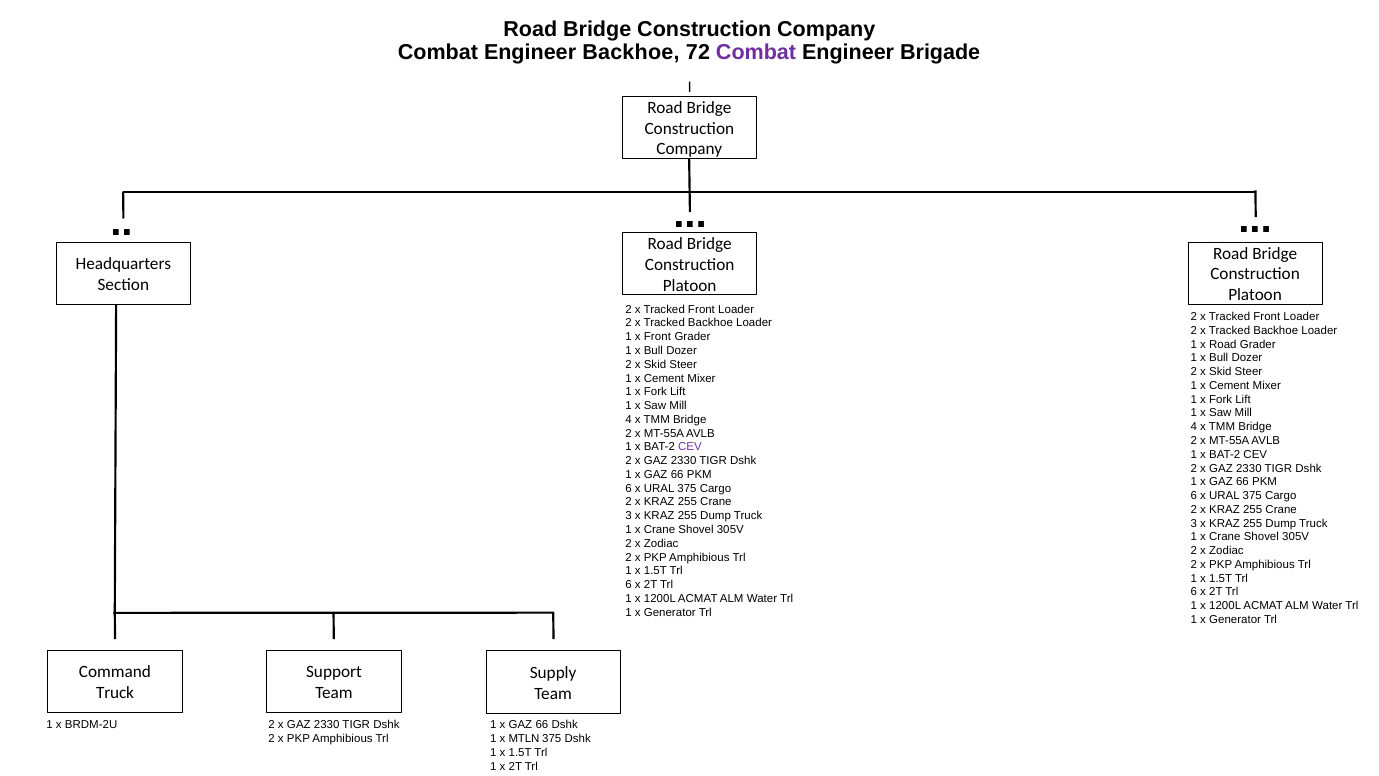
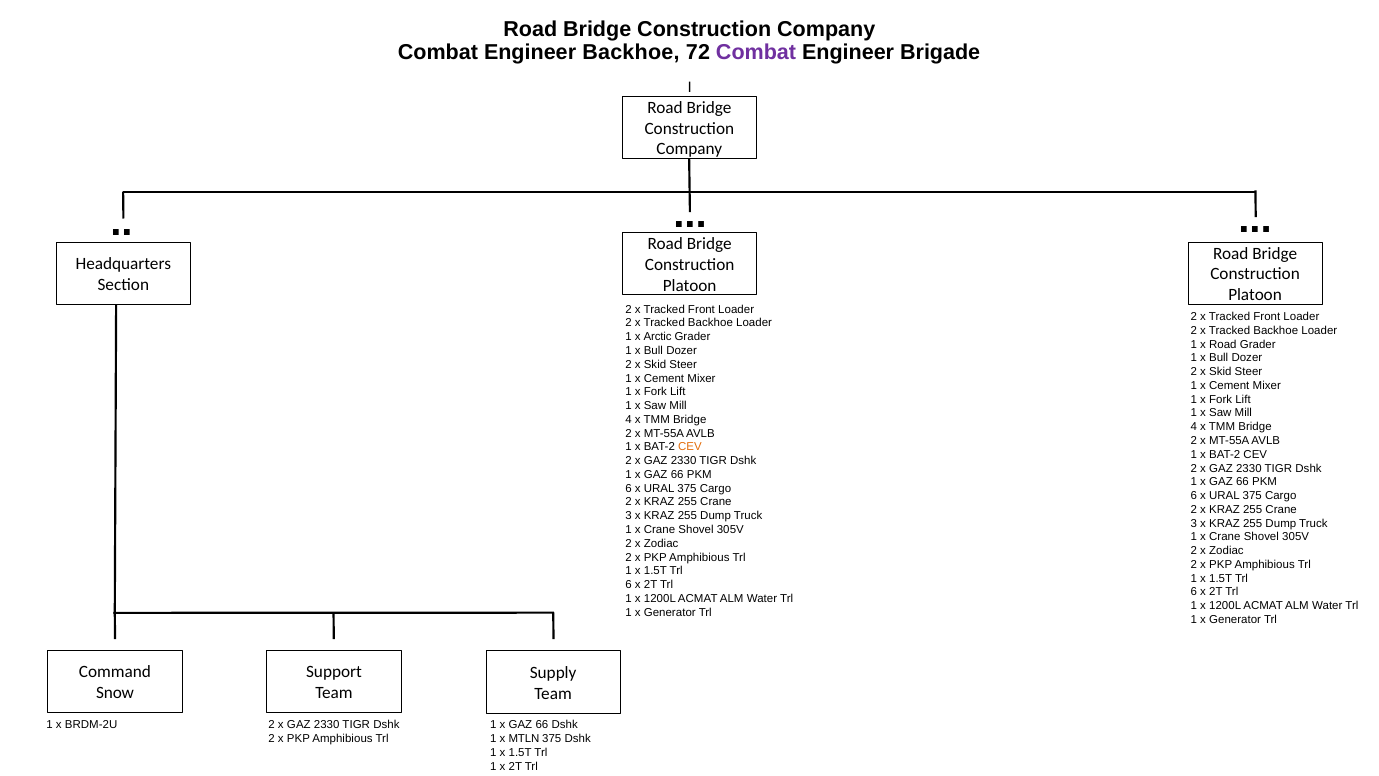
x Front: Front -> Arctic
CEV at (690, 447) colour: purple -> orange
Truck at (115, 692): Truck -> Snow
